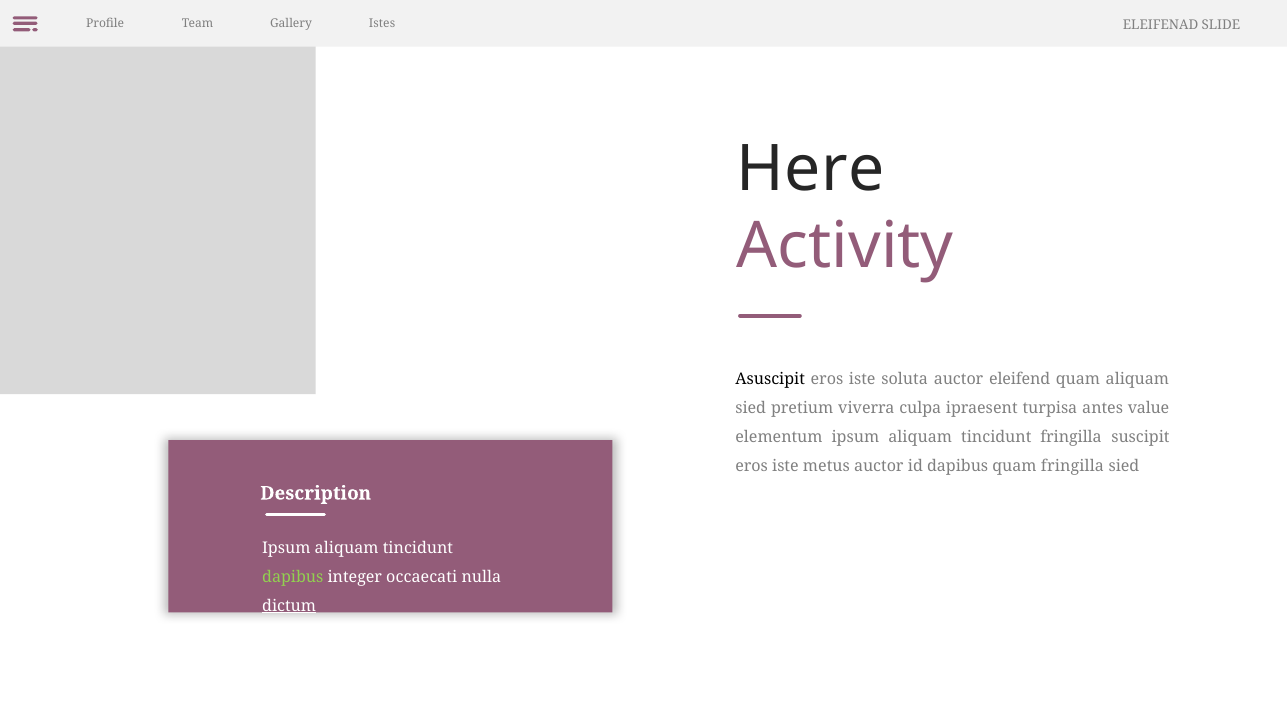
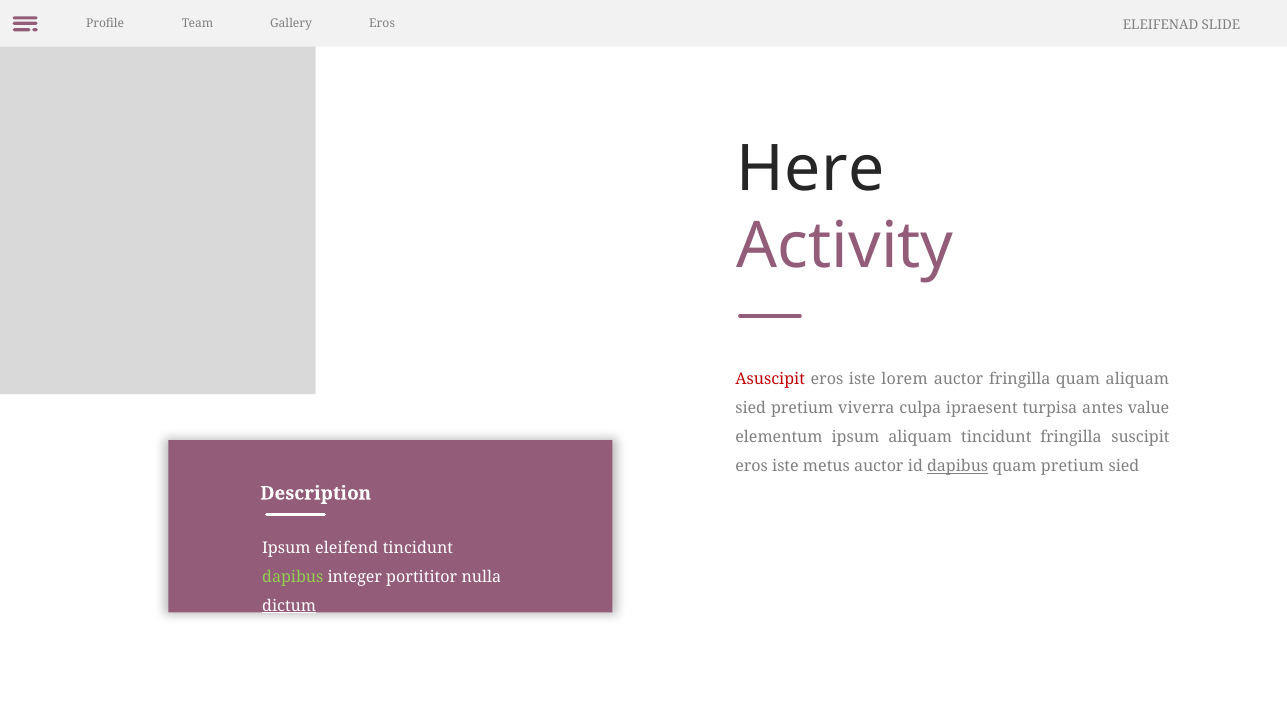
Gallery Istes: Istes -> Eros
Asuscipit colour: black -> red
soluta: soluta -> lorem
auctor eleifend: eleifend -> fringilla
dapibus at (958, 466) underline: none -> present
quam fringilla: fringilla -> pretium
aliquam at (347, 548): aliquam -> eleifend
occaecati: occaecati -> portititor
